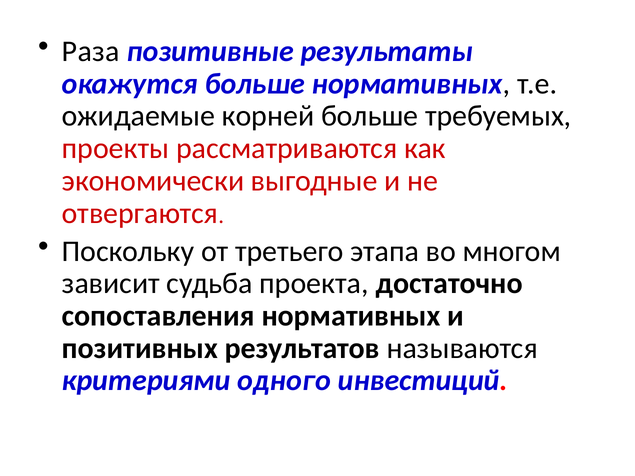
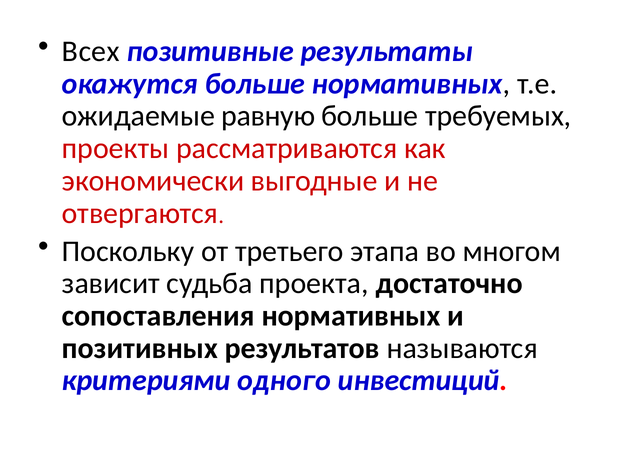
Раза: Раза -> Всех
корней: корней -> равную
